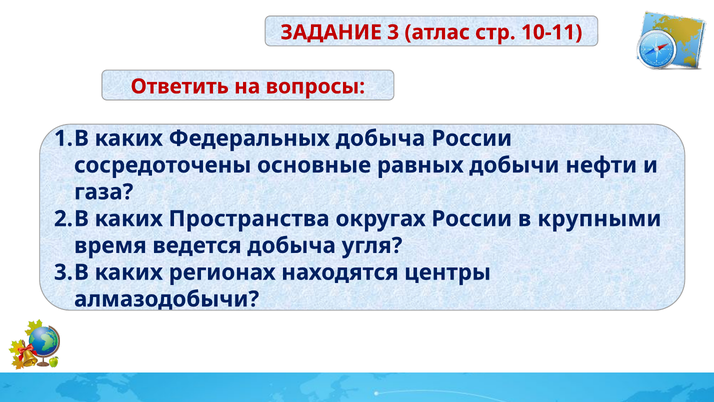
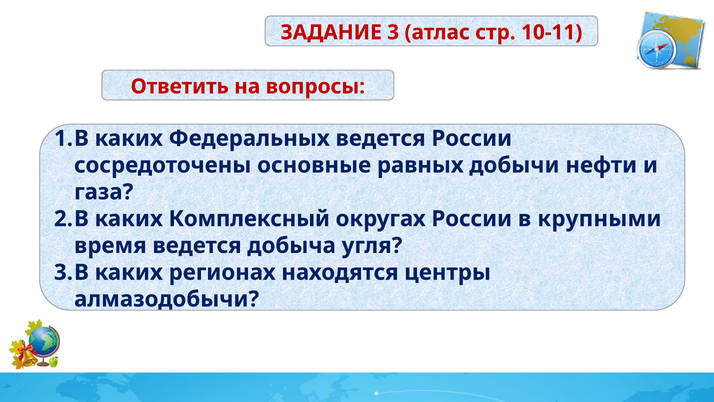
Федеральных добыча: добыча -> ведется
Пространства: Пространства -> Комплексный
